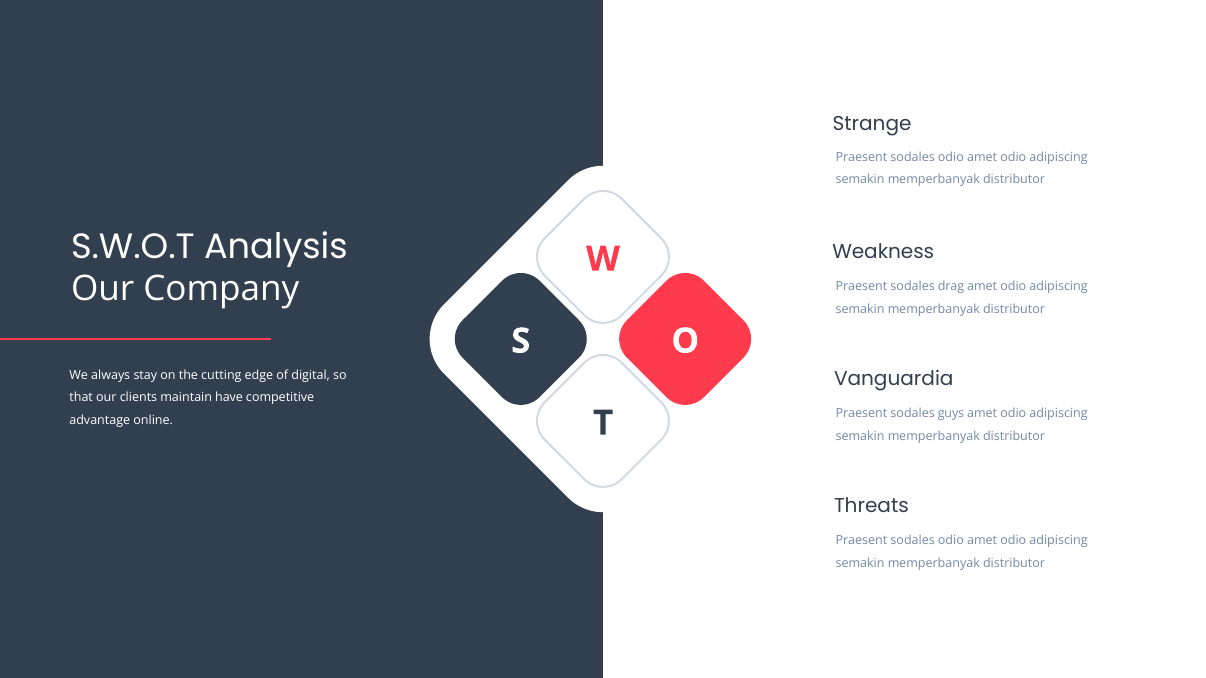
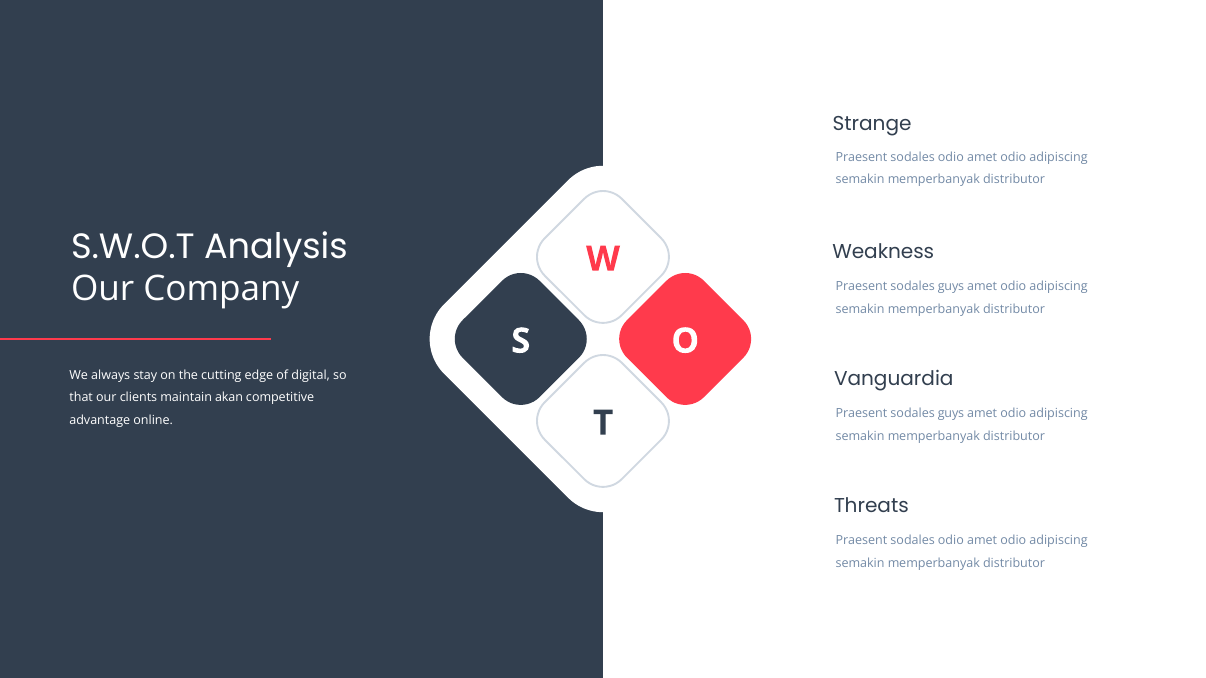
drag at (951, 286): drag -> guys
have: have -> akan
